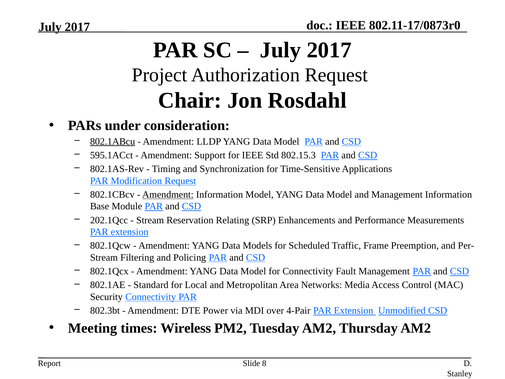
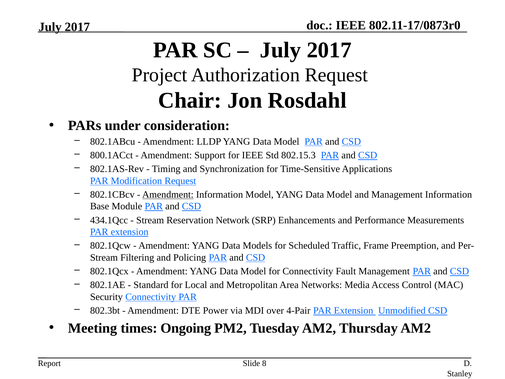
802.1ABcu underline: present -> none
595.1ACct: 595.1ACct -> 800.1ACct
202.1Qcc: 202.1Qcc -> 434.1Qcc
Relating: Relating -> Network
Wireless: Wireless -> Ongoing
